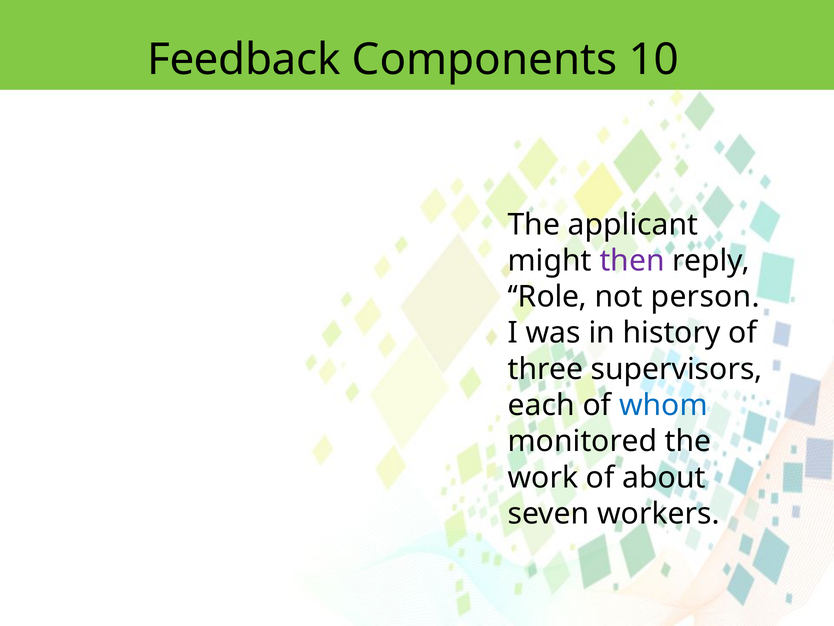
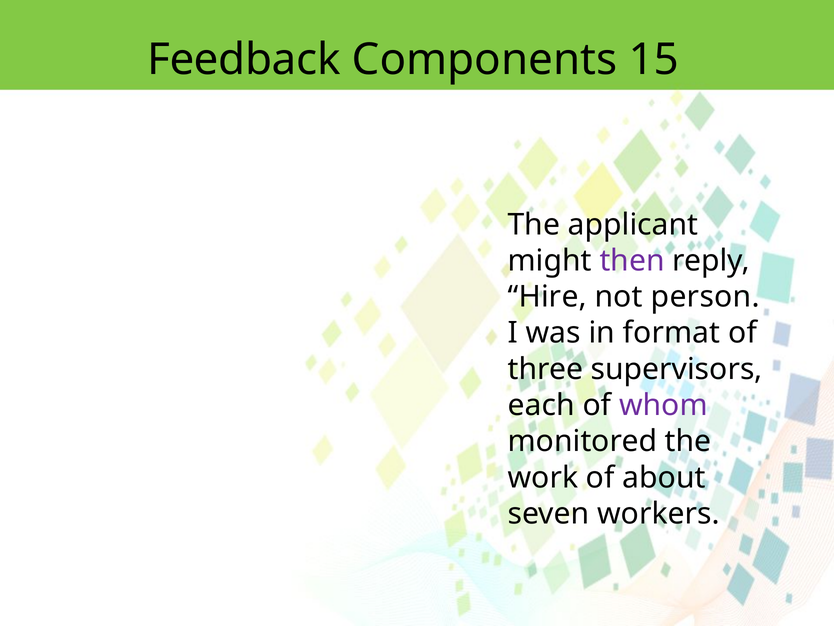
10: 10 -> 15
Role: Role -> Hire
history: history -> format
whom colour: blue -> purple
